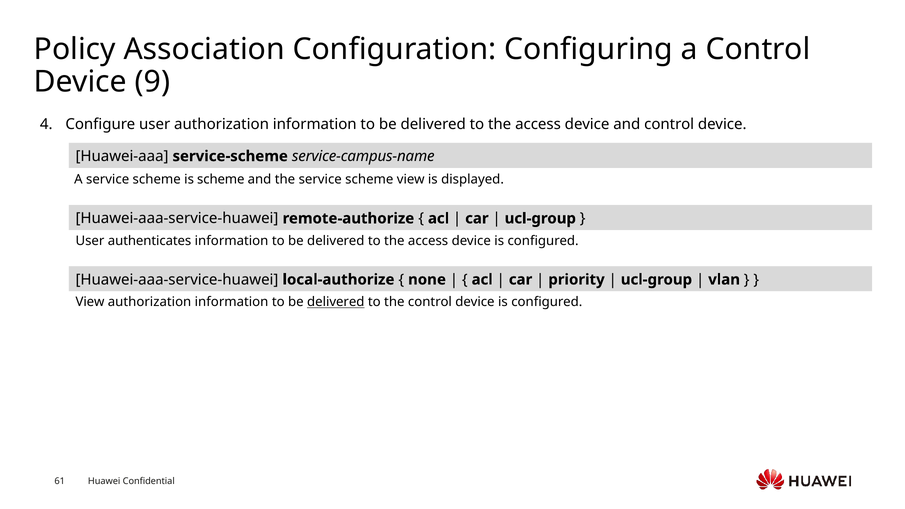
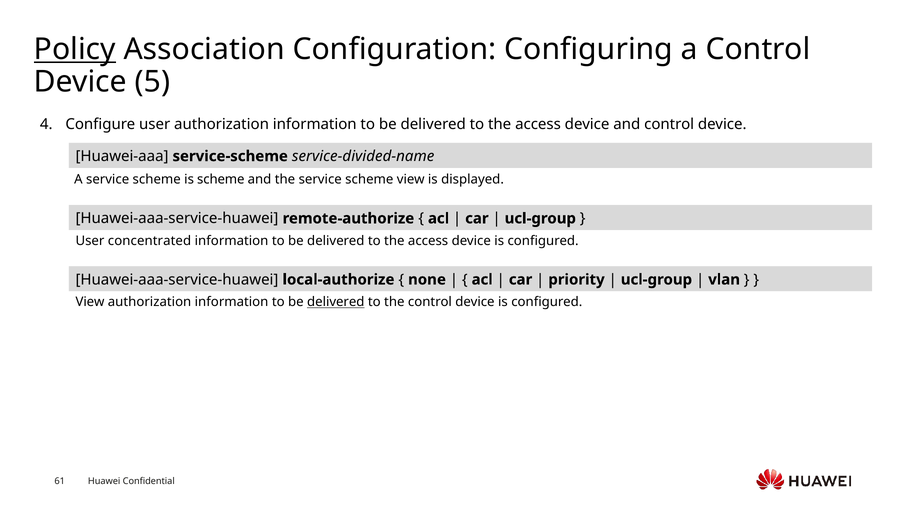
Policy underline: none -> present
9: 9 -> 5
service-campus-name: service-campus-name -> service-divided-name
authenticates: authenticates -> concentrated
